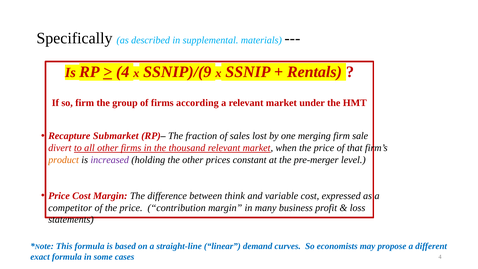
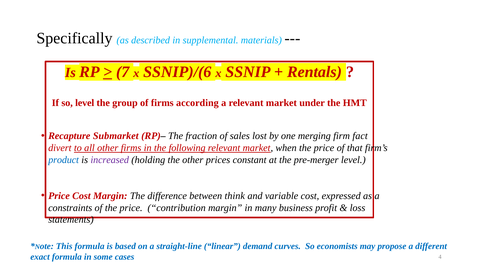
4 at (123, 72): 4 -> 7
SSNIP)/(9: SSNIP)/(9 -> SSNIP)/(6
so firm: firm -> level
sale: sale -> fact
thousand: thousand -> following
product colour: orange -> blue
competitor: competitor -> constraints
